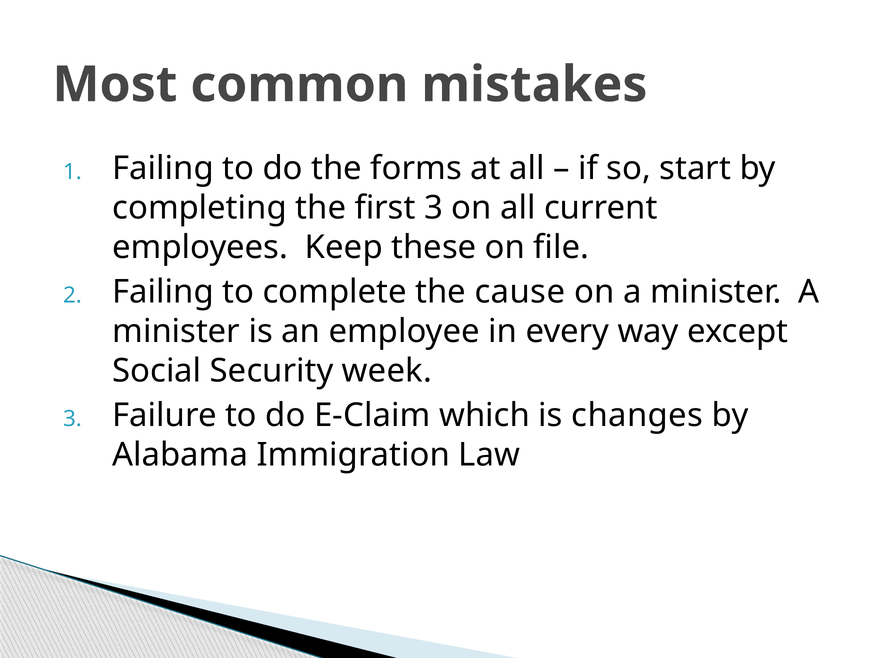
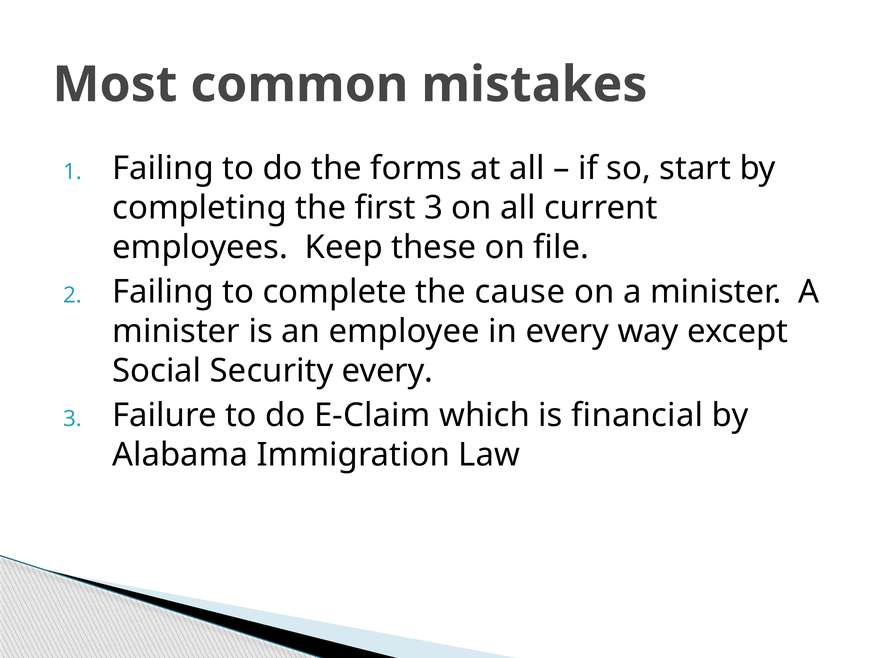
Security week: week -> every
changes: changes -> financial
